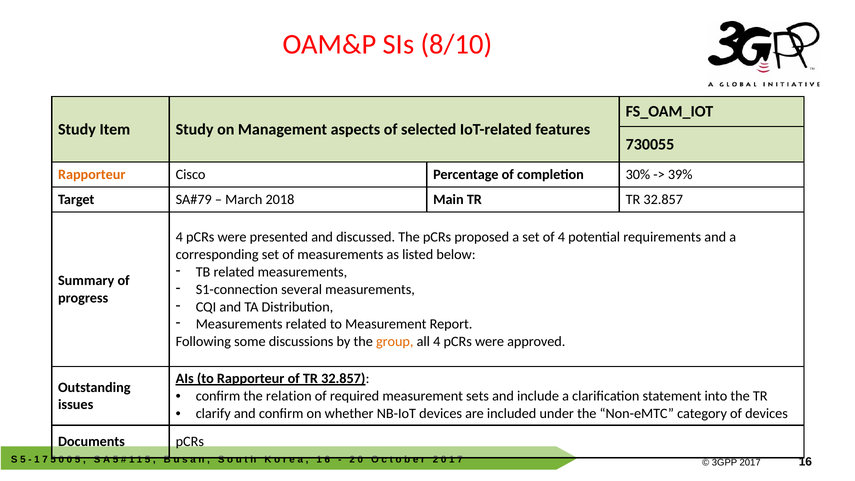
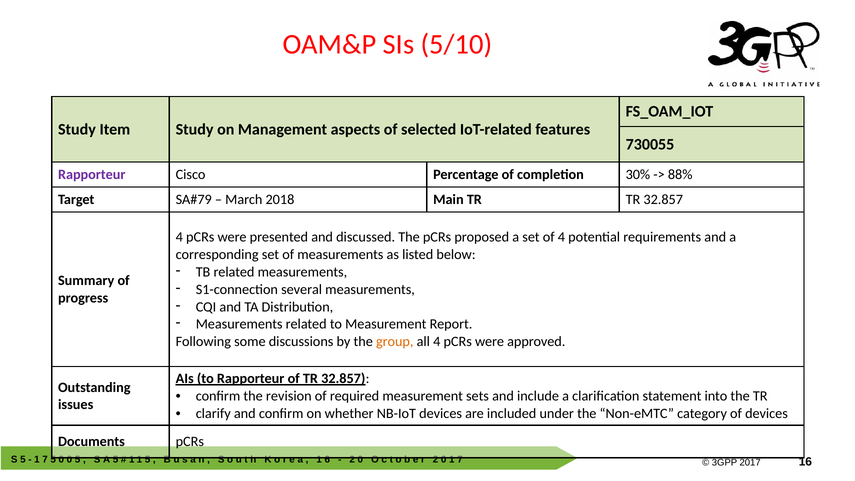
8/10: 8/10 -> 5/10
Rapporteur at (92, 175) colour: orange -> purple
39%: 39% -> 88%
relation: relation -> revision
